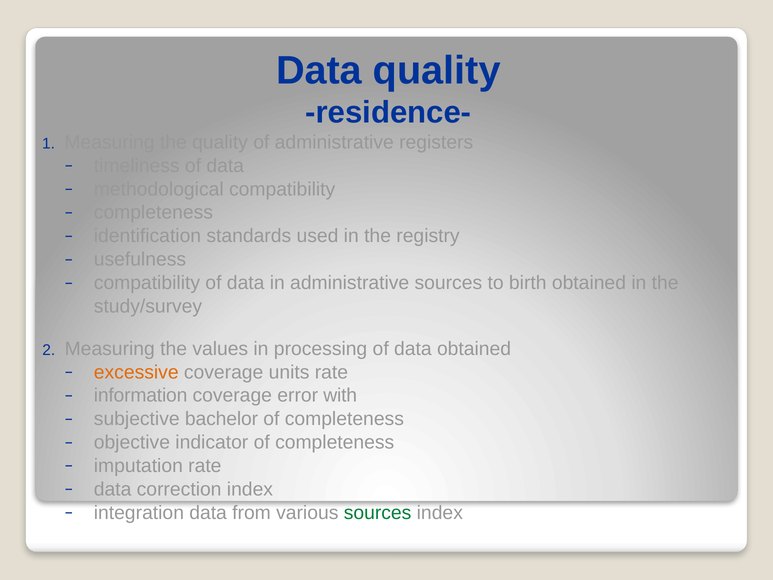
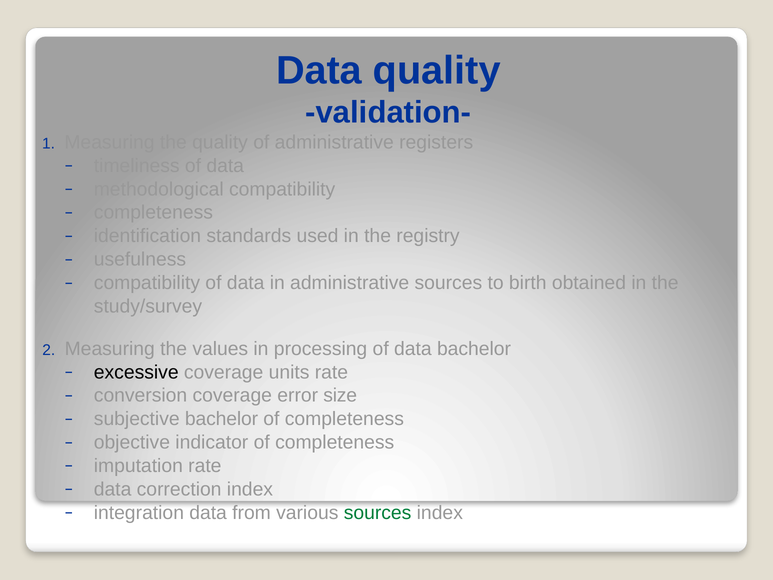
residence-: residence- -> validation-
data obtained: obtained -> bachelor
excessive colour: orange -> black
information: information -> conversion
with: with -> size
